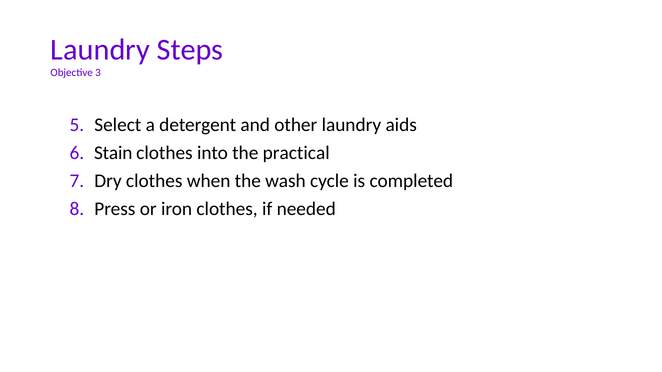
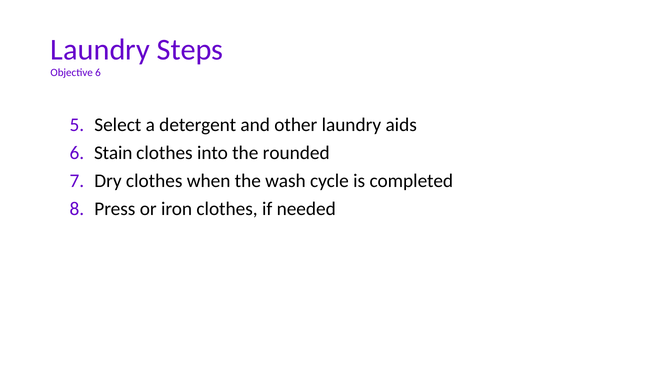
Objective 3: 3 -> 6
practical: practical -> rounded
